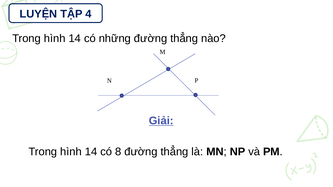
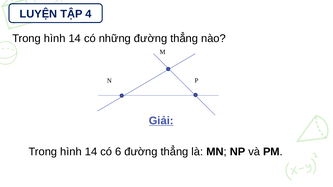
8: 8 -> 6
